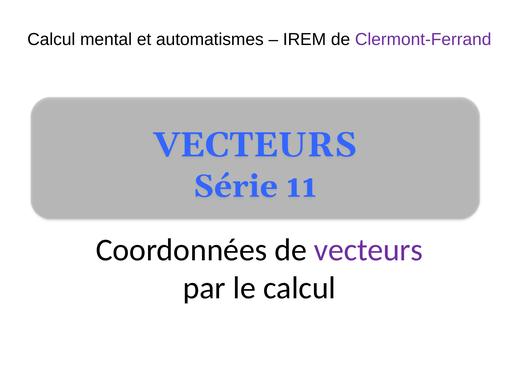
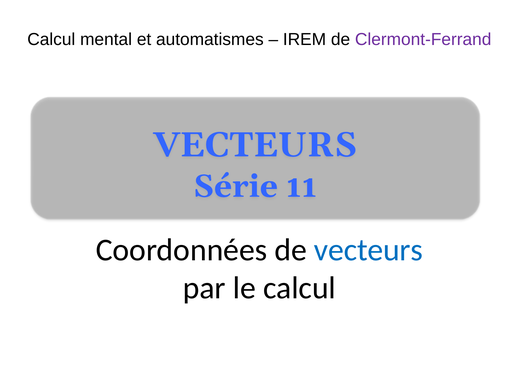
vecteurs at (368, 249) colour: purple -> blue
